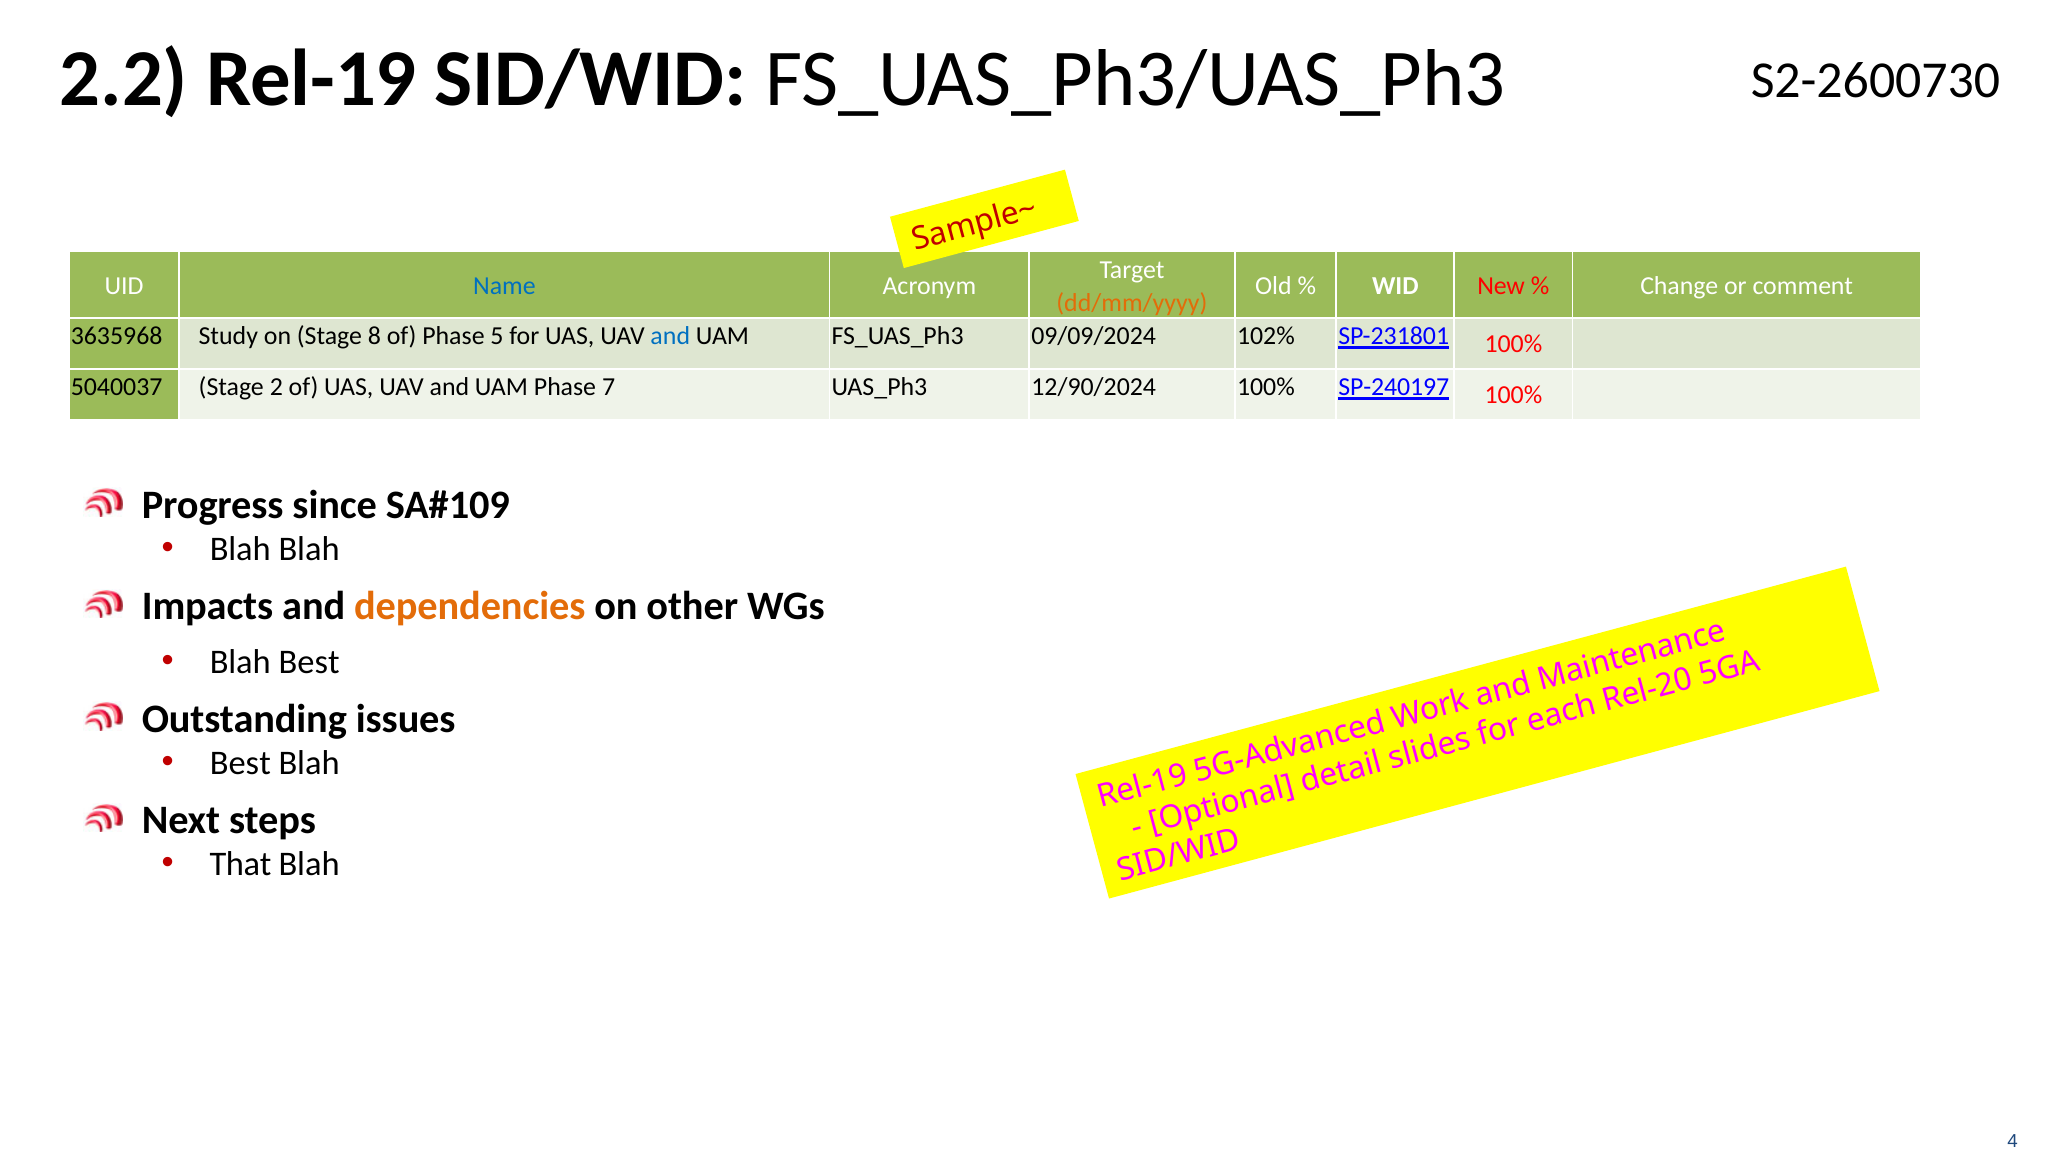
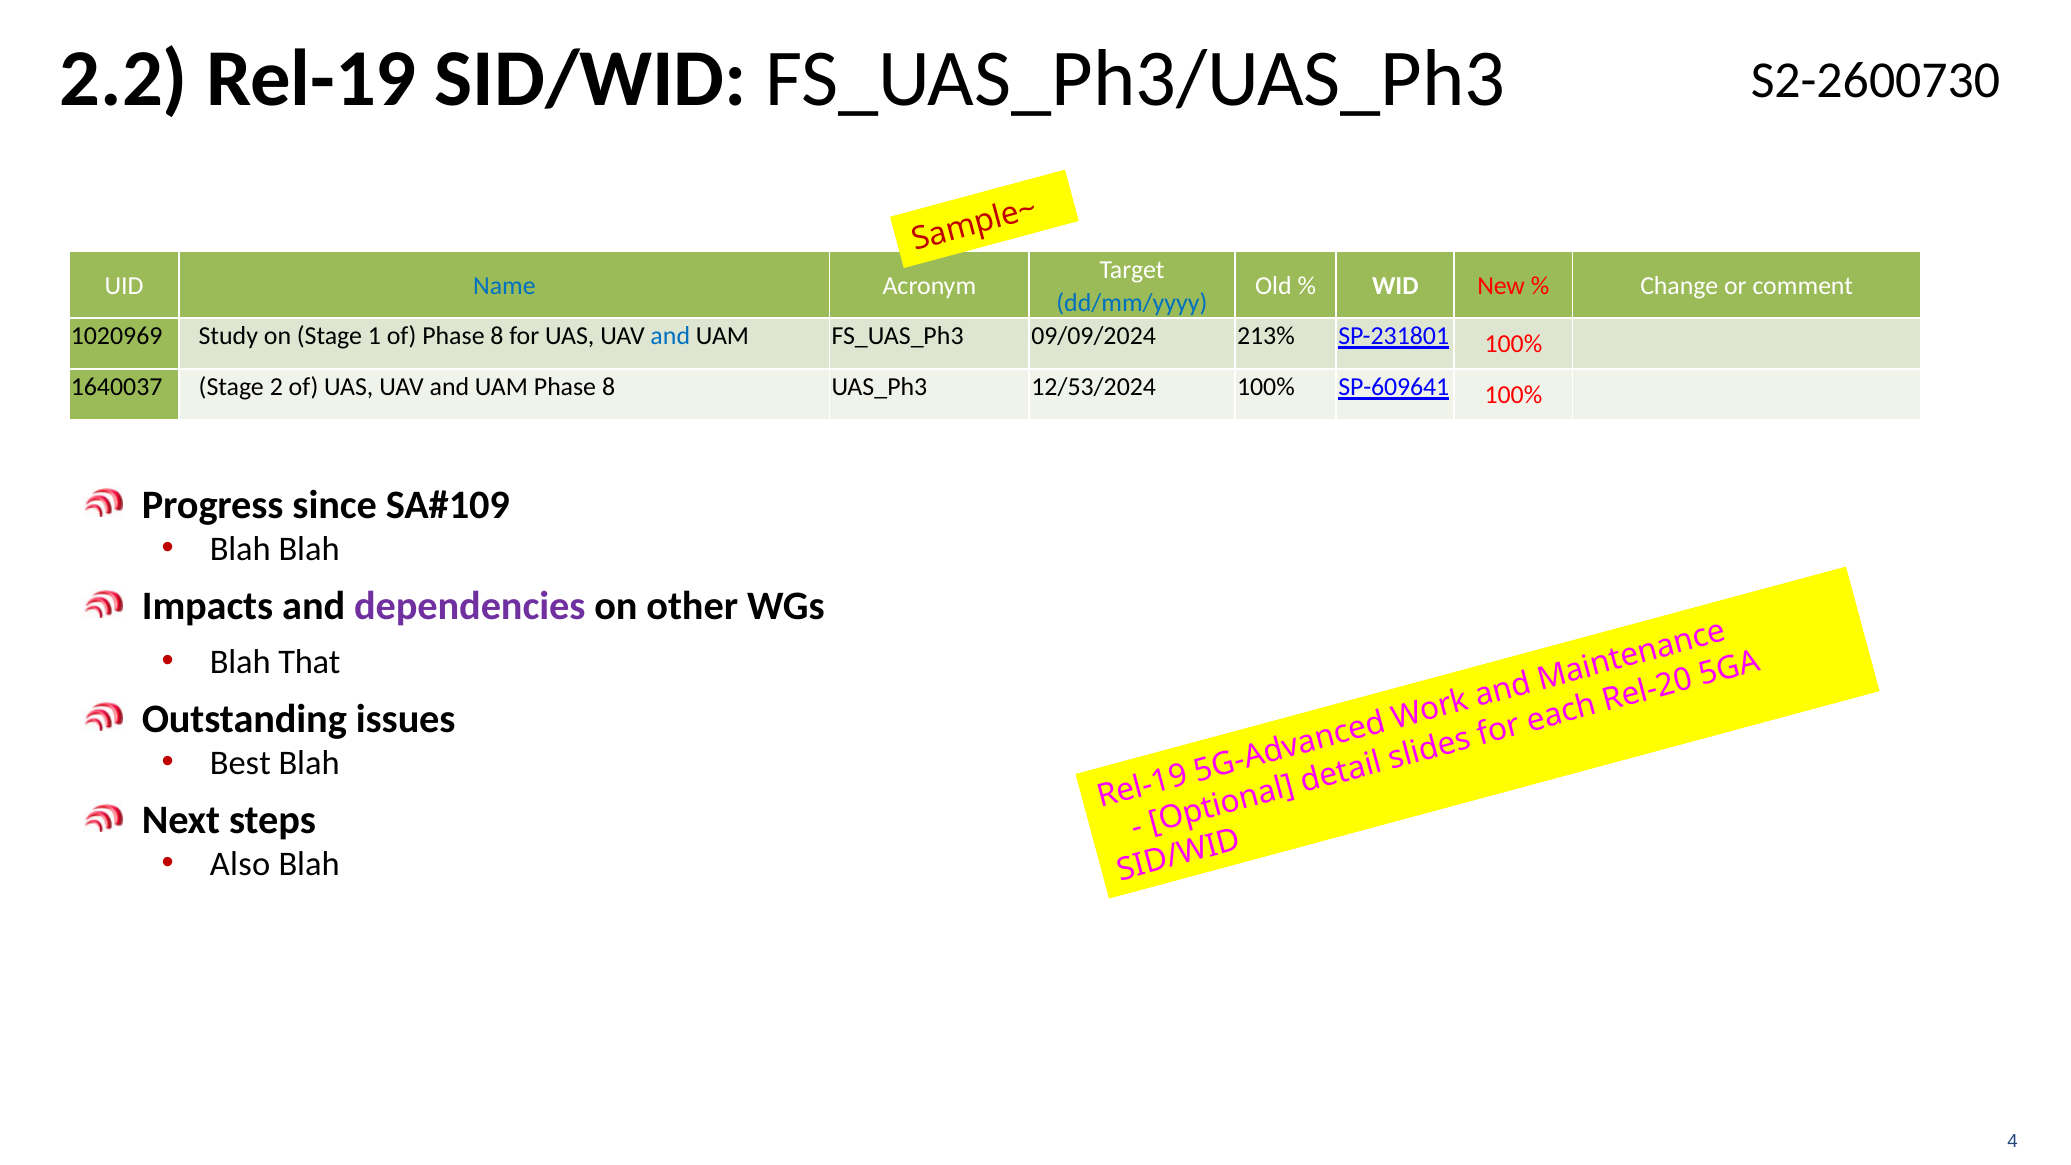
dd/mm/yyyy colour: orange -> blue
3635968: 3635968 -> 1020969
Stage 8: 8 -> 1
of Phase 5: 5 -> 8
102%: 102% -> 213%
5040037: 5040037 -> 1640037
UAM Phase 7: 7 -> 8
12/90/2024: 12/90/2024 -> 12/53/2024
SP-240197: SP-240197 -> SP-609641
dependencies colour: orange -> purple
Blah Best: Best -> That
That: That -> Also
